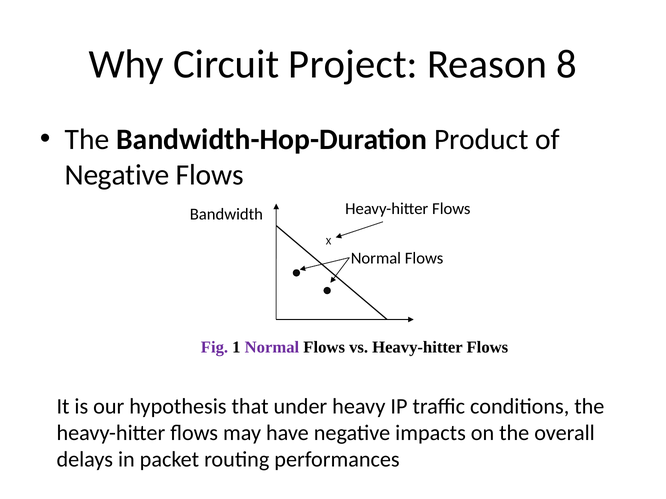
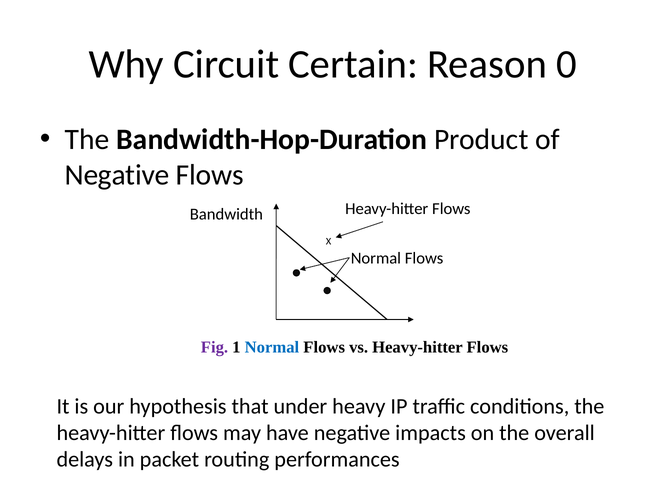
Project: Project -> Certain
8: 8 -> 0
Normal at (272, 347) colour: purple -> blue
